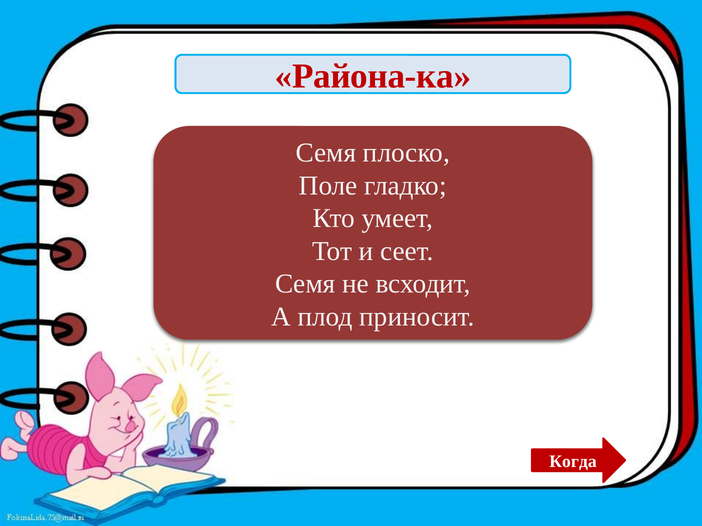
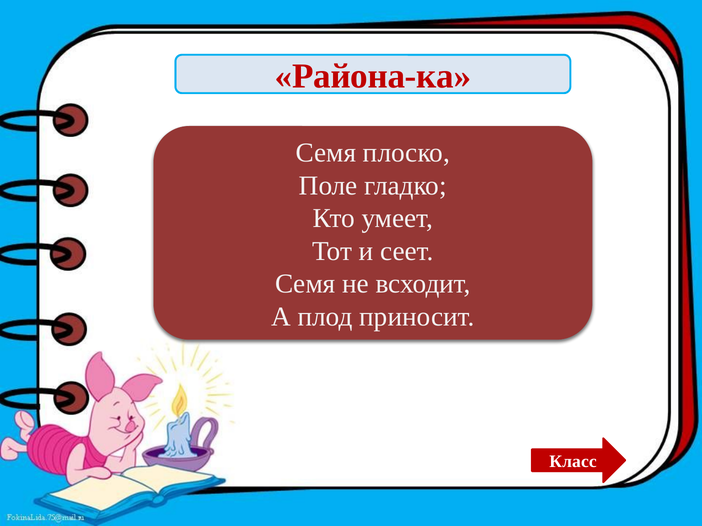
Когда: Когда -> Класс
